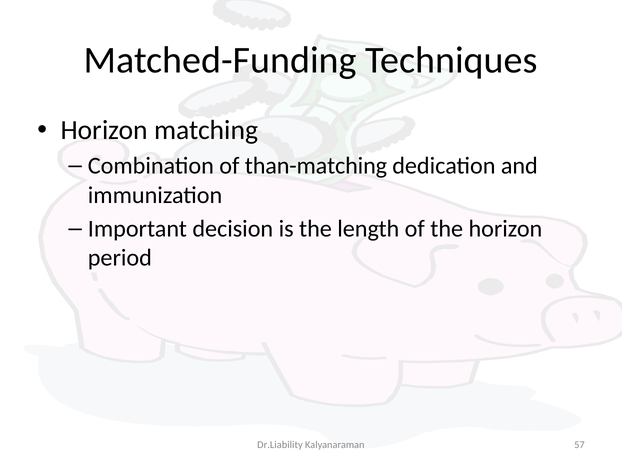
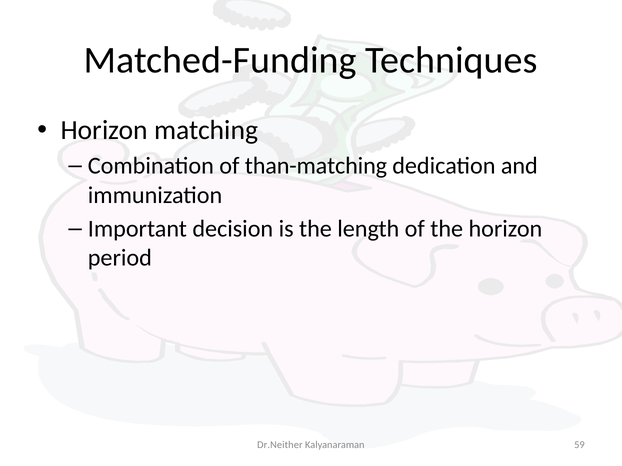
Dr.Liability: Dr.Liability -> Dr.Neither
57: 57 -> 59
